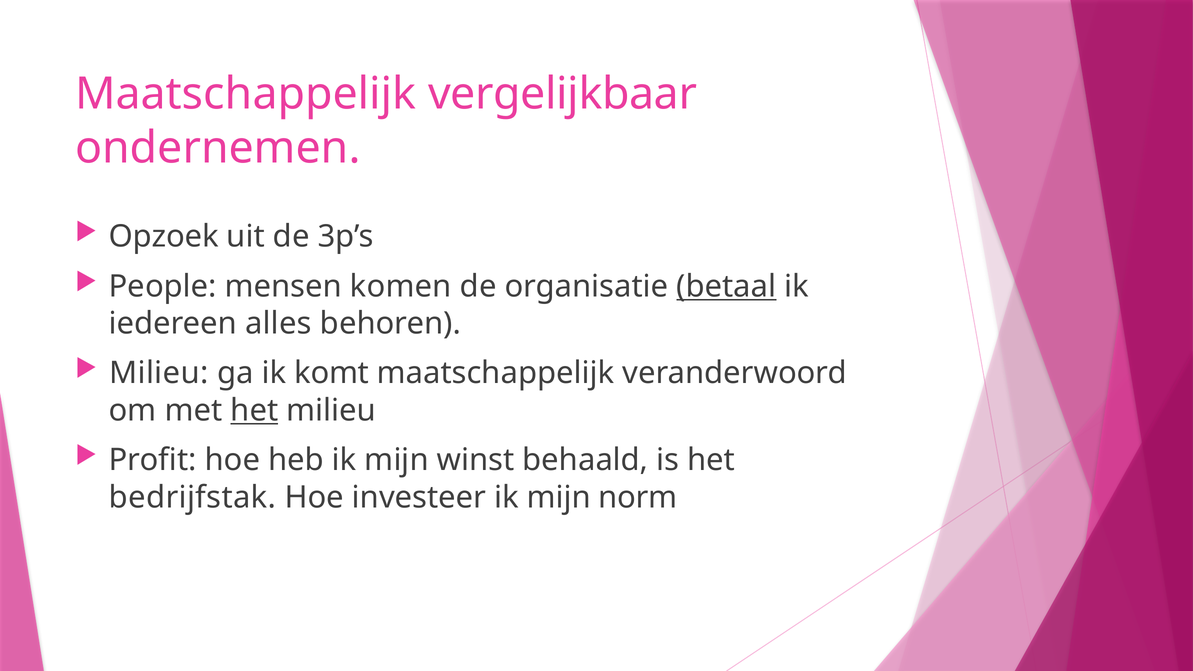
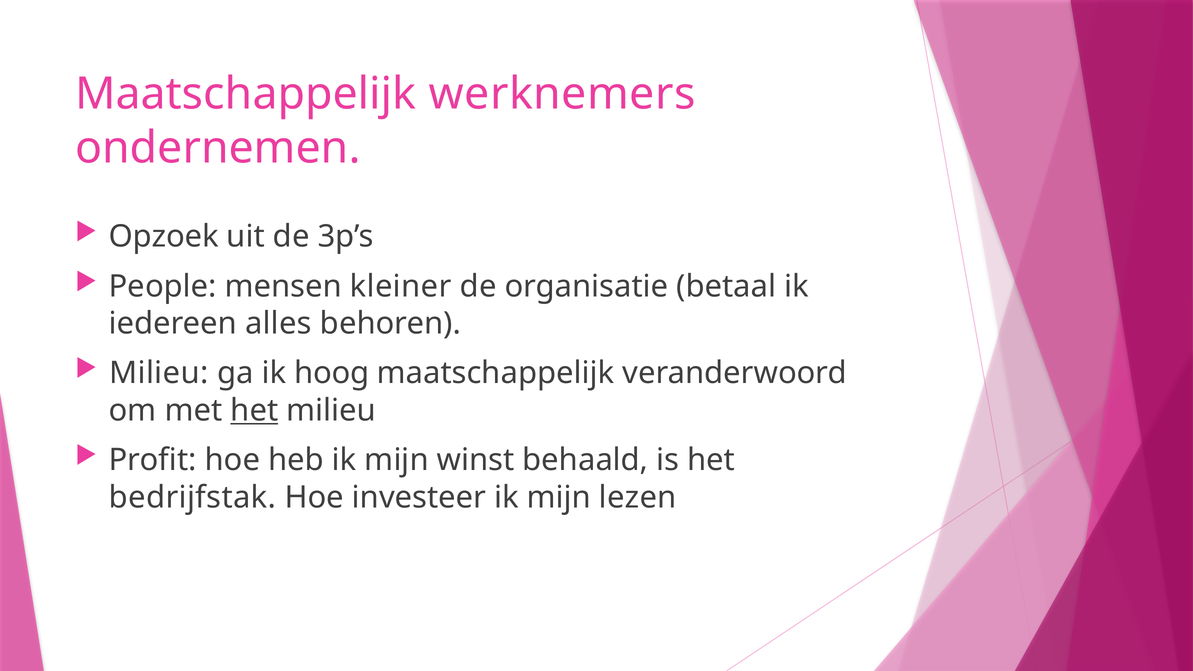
vergelijkbaar: vergelijkbaar -> werknemers
komen: komen -> kleiner
betaal underline: present -> none
komt: komt -> hoog
norm: norm -> lezen
